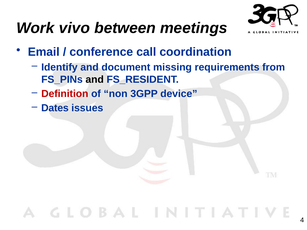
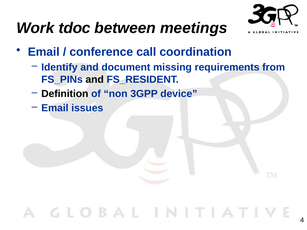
vivo: vivo -> tdoc
Definition colour: red -> black
Dates at (55, 108): Dates -> Email
